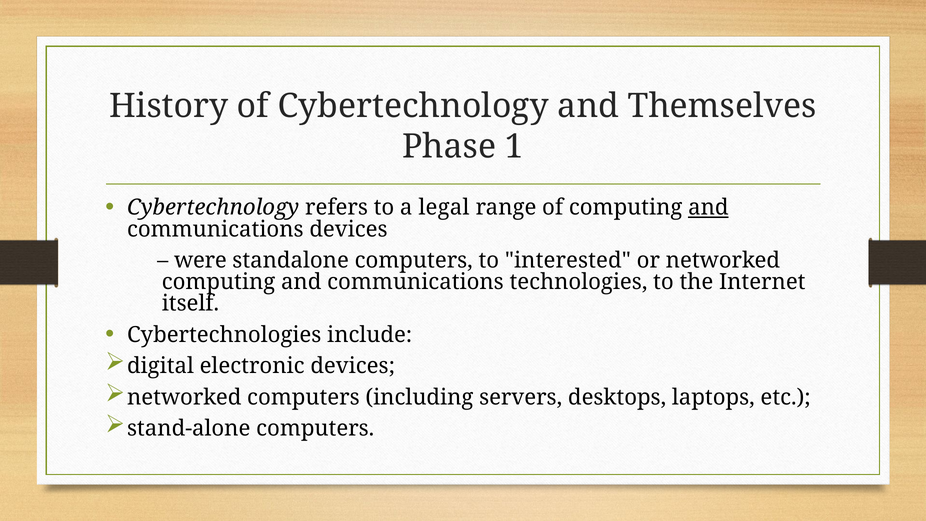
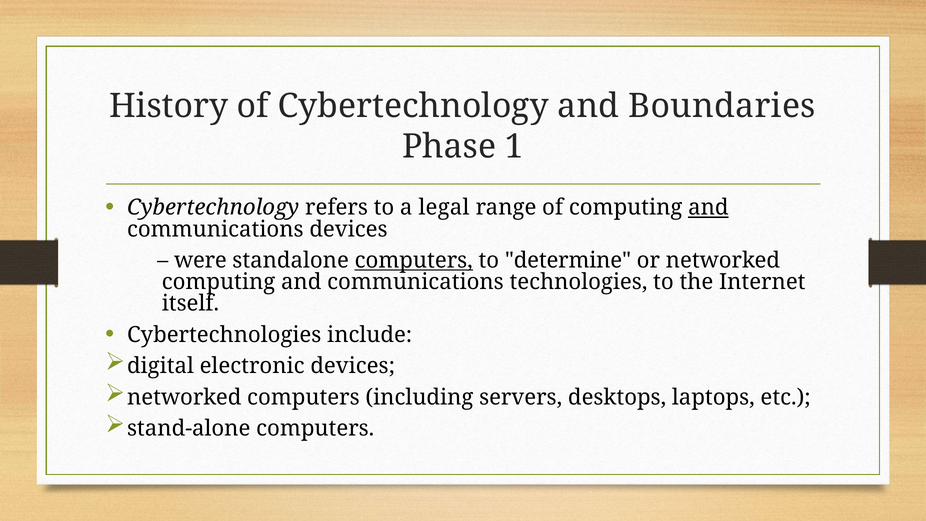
Themselves: Themselves -> Boundaries
computers at (414, 260) underline: none -> present
interested: interested -> determine
